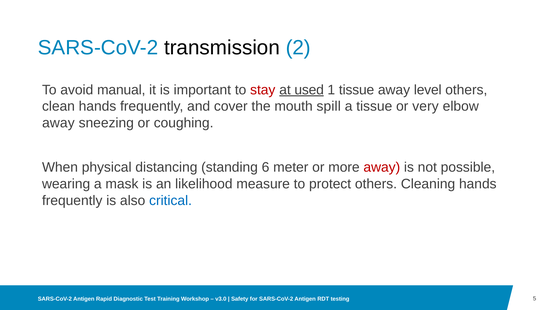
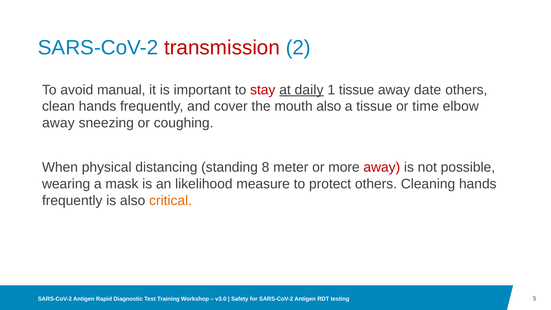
transmission colour: black -> red
used: used -> daily
level: level -> date
mouth spill: spill -> also
very: very -> time
6: 6 -> 8
critical colour: blue -> orange
